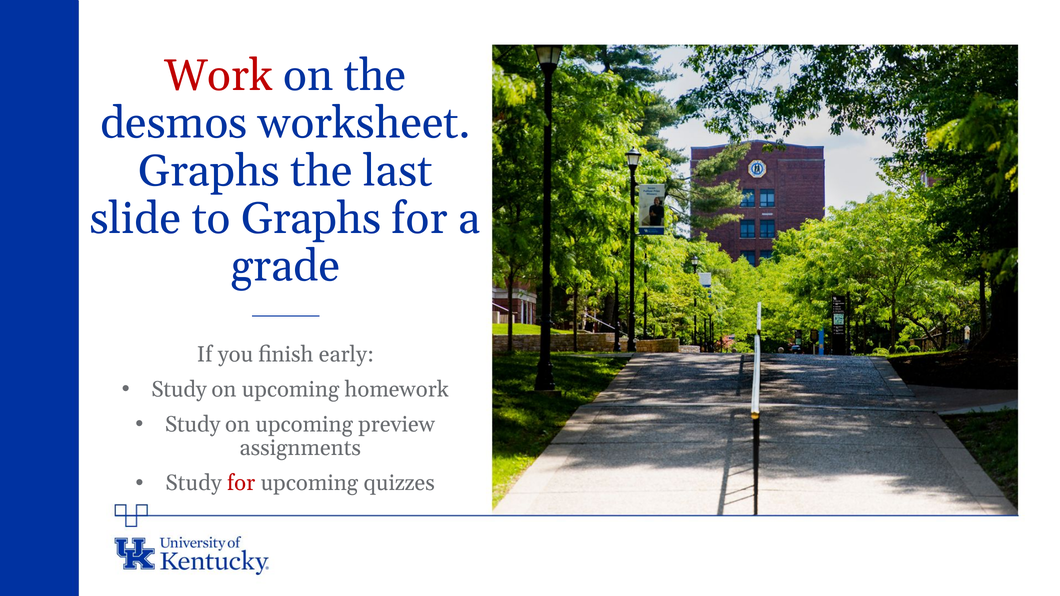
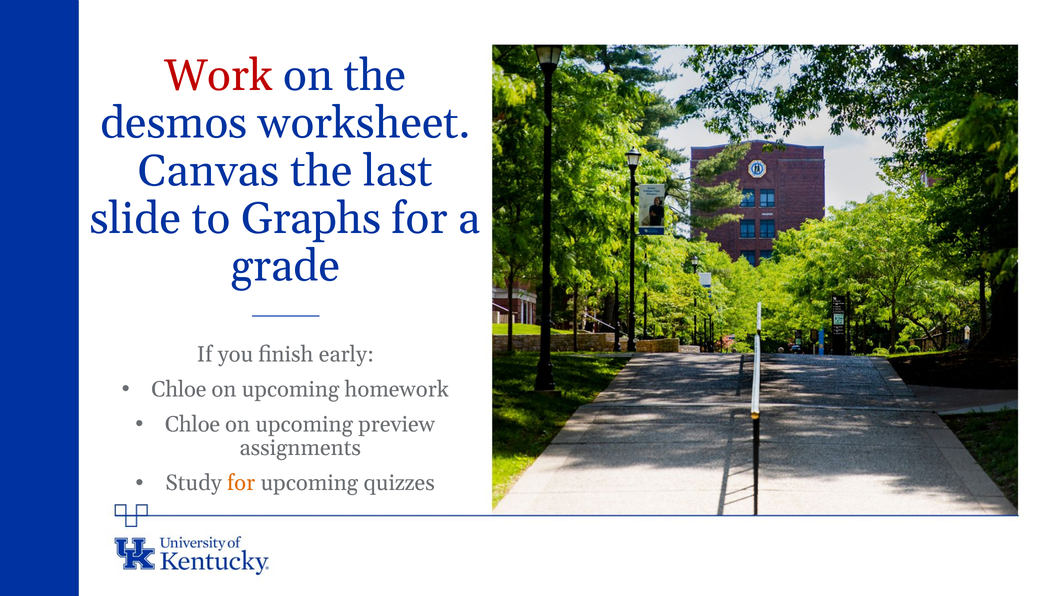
Graphs at (209, 171): Graphs -> Canvas
Study at (179, 390): Study -> Chloe
Study at (193, 425): Study -> Chloe
for at (241, 483) colour: red -> orange
